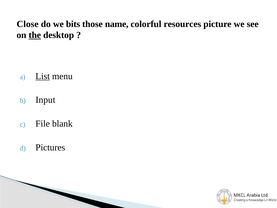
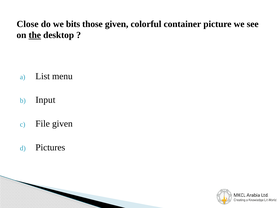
those name: name -> given
resources: resources -> container
List underline: present -> none
File blank: blank -> given
